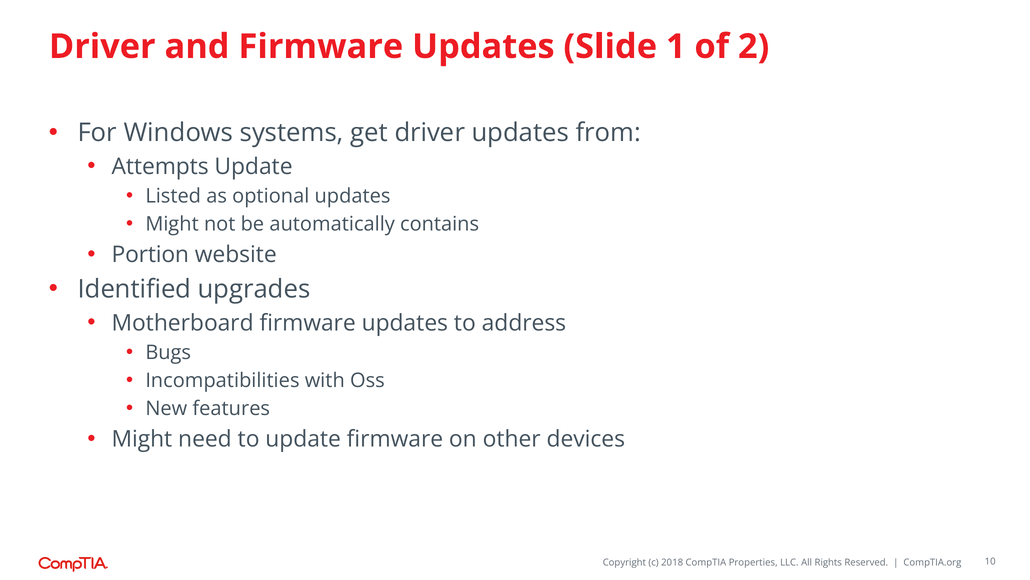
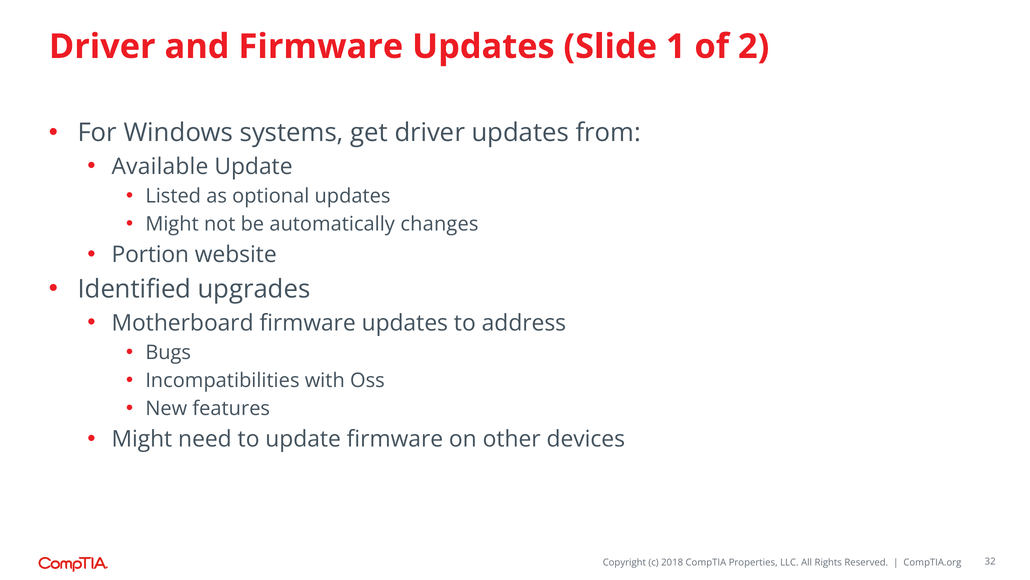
Attempts: Attempts -> Available
contains: contains -> changes
10: 10 -> 32
